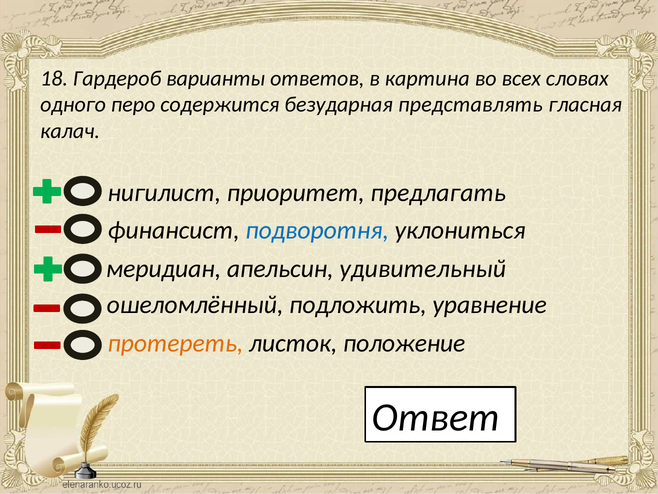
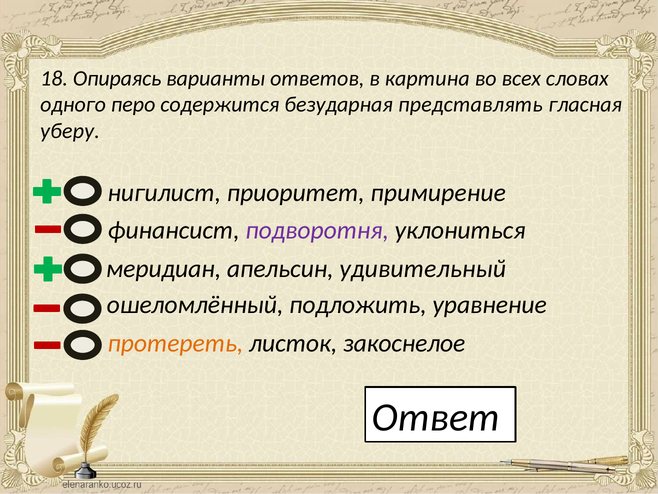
Гардероб: Гардероб -> Опираясь
калач: калач -> уберу
предлагать: предлагать -> примирение
подворотня colour: blue -> purple
положение: положение -> закоснелое
